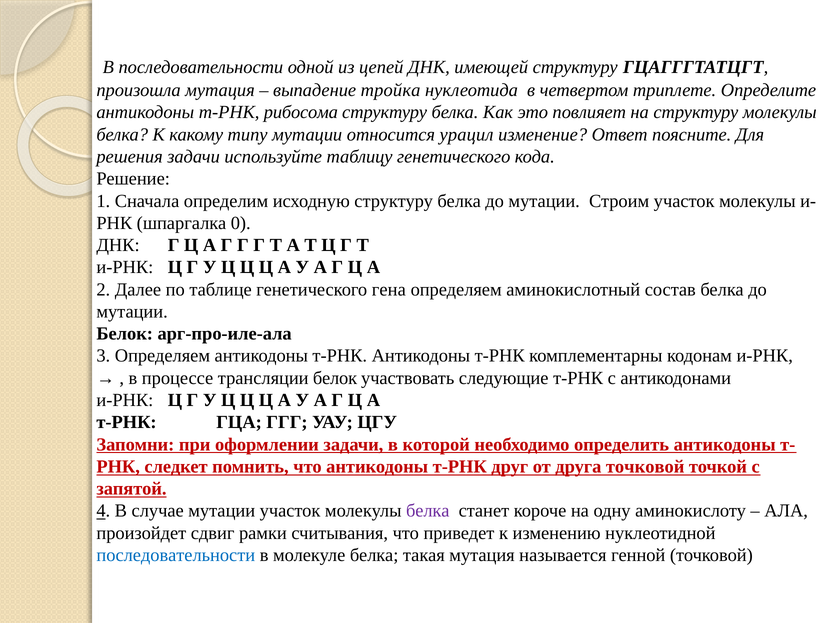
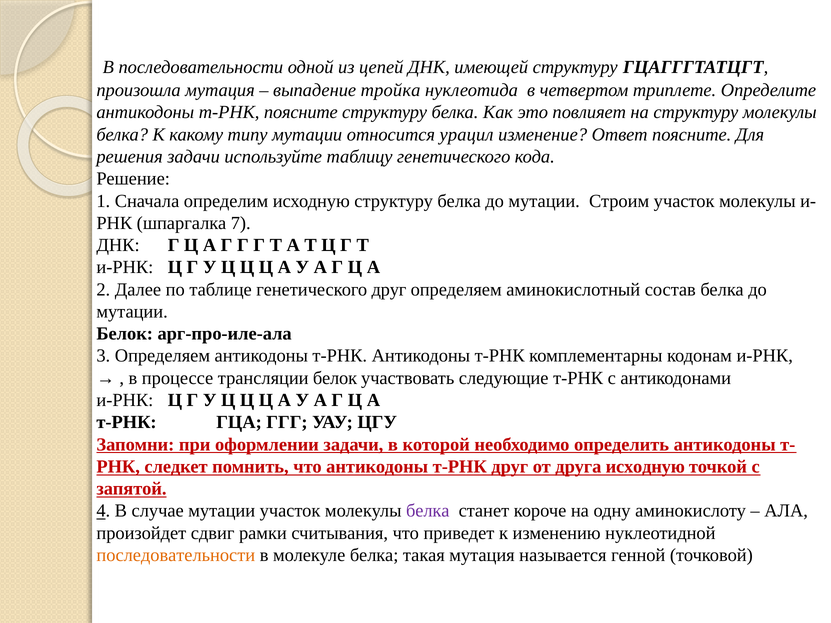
т-РНК рибосома: рибосома -> поясните
0: 0 -> 7
генетического гена: гена -> друг
друга точковой: точковой -> исходную
последовательности at (176, 555) colour: blue -> orange
